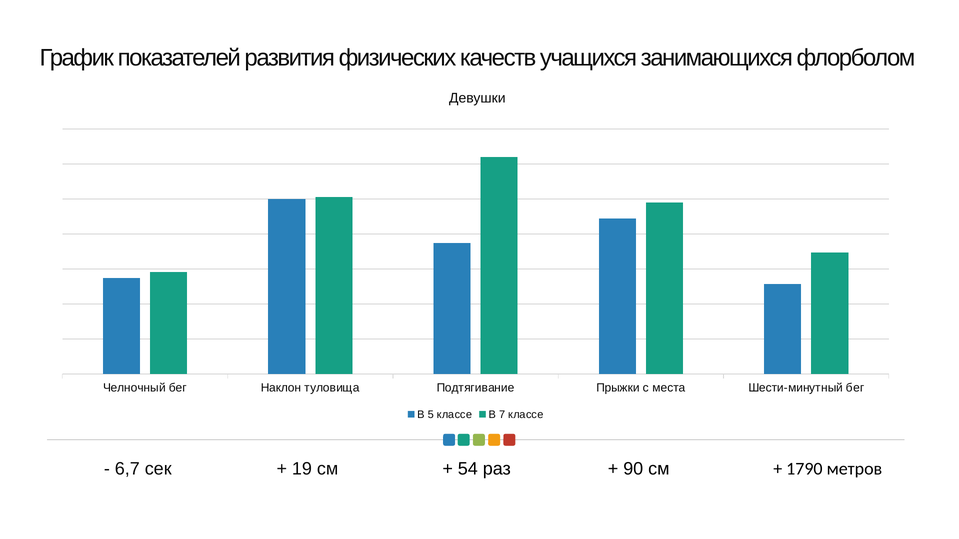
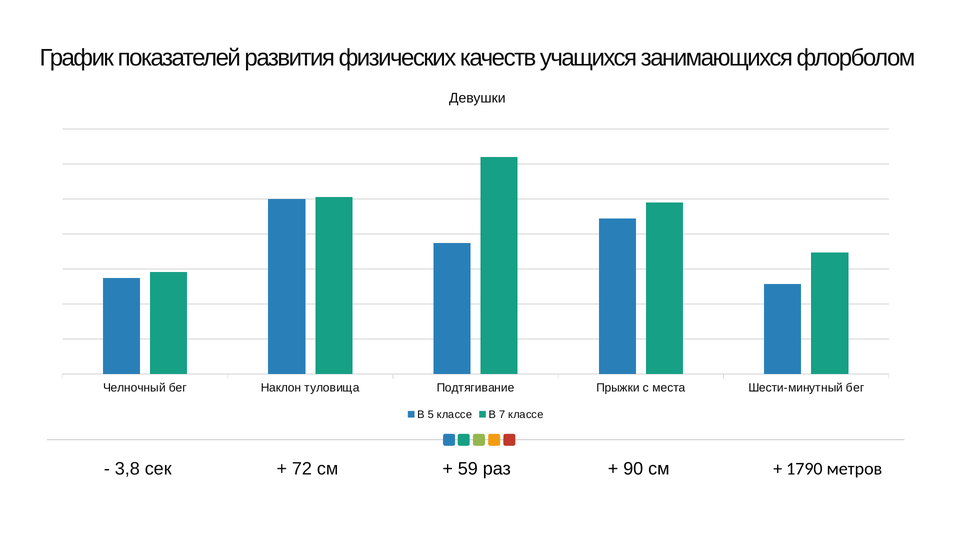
6,7: 6,7 -> 3,8
19: 19 -> 72
54: 54 -> 59
